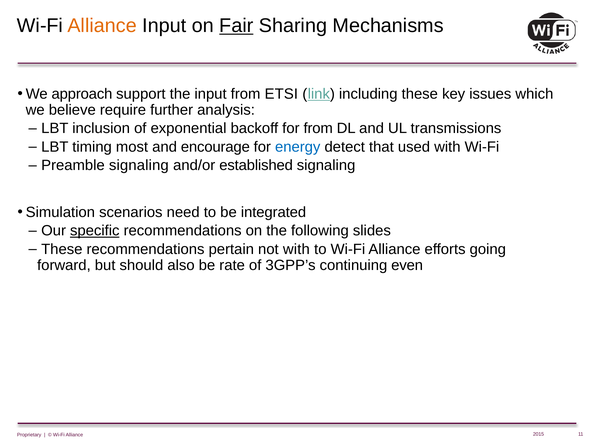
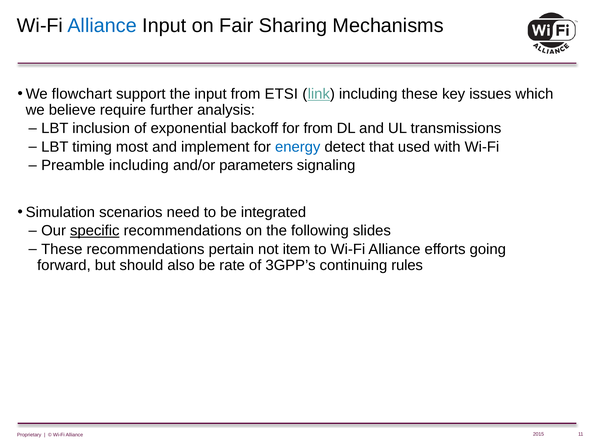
Alliance at (102, 26) colour: orange -> blue
Fair underline: present -> none
approach: approach -> flowchart
encourage: encourage -> implement
Preamble signaling: signaling -> including
established: established -> parameters
not with: with -> item
even: even -> rules
